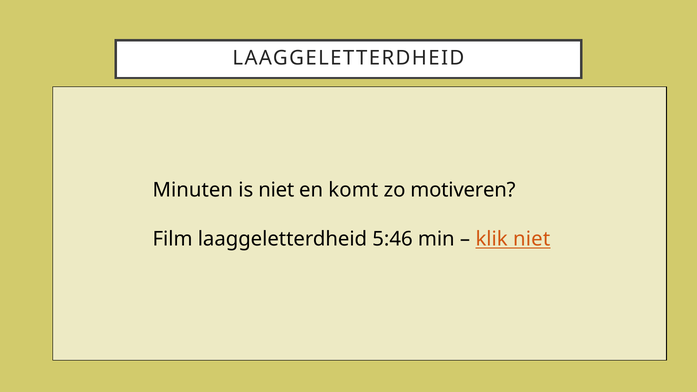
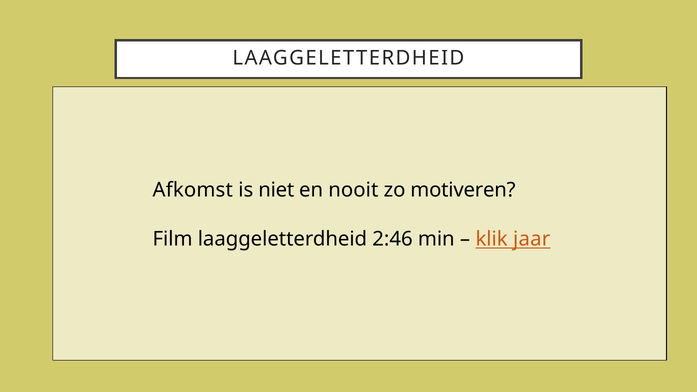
Minuten: Minuten -> Afkomst
komt: komt -> nooit
5:46: 5:46 -> 2:46
klik niet: niet -> jaar
